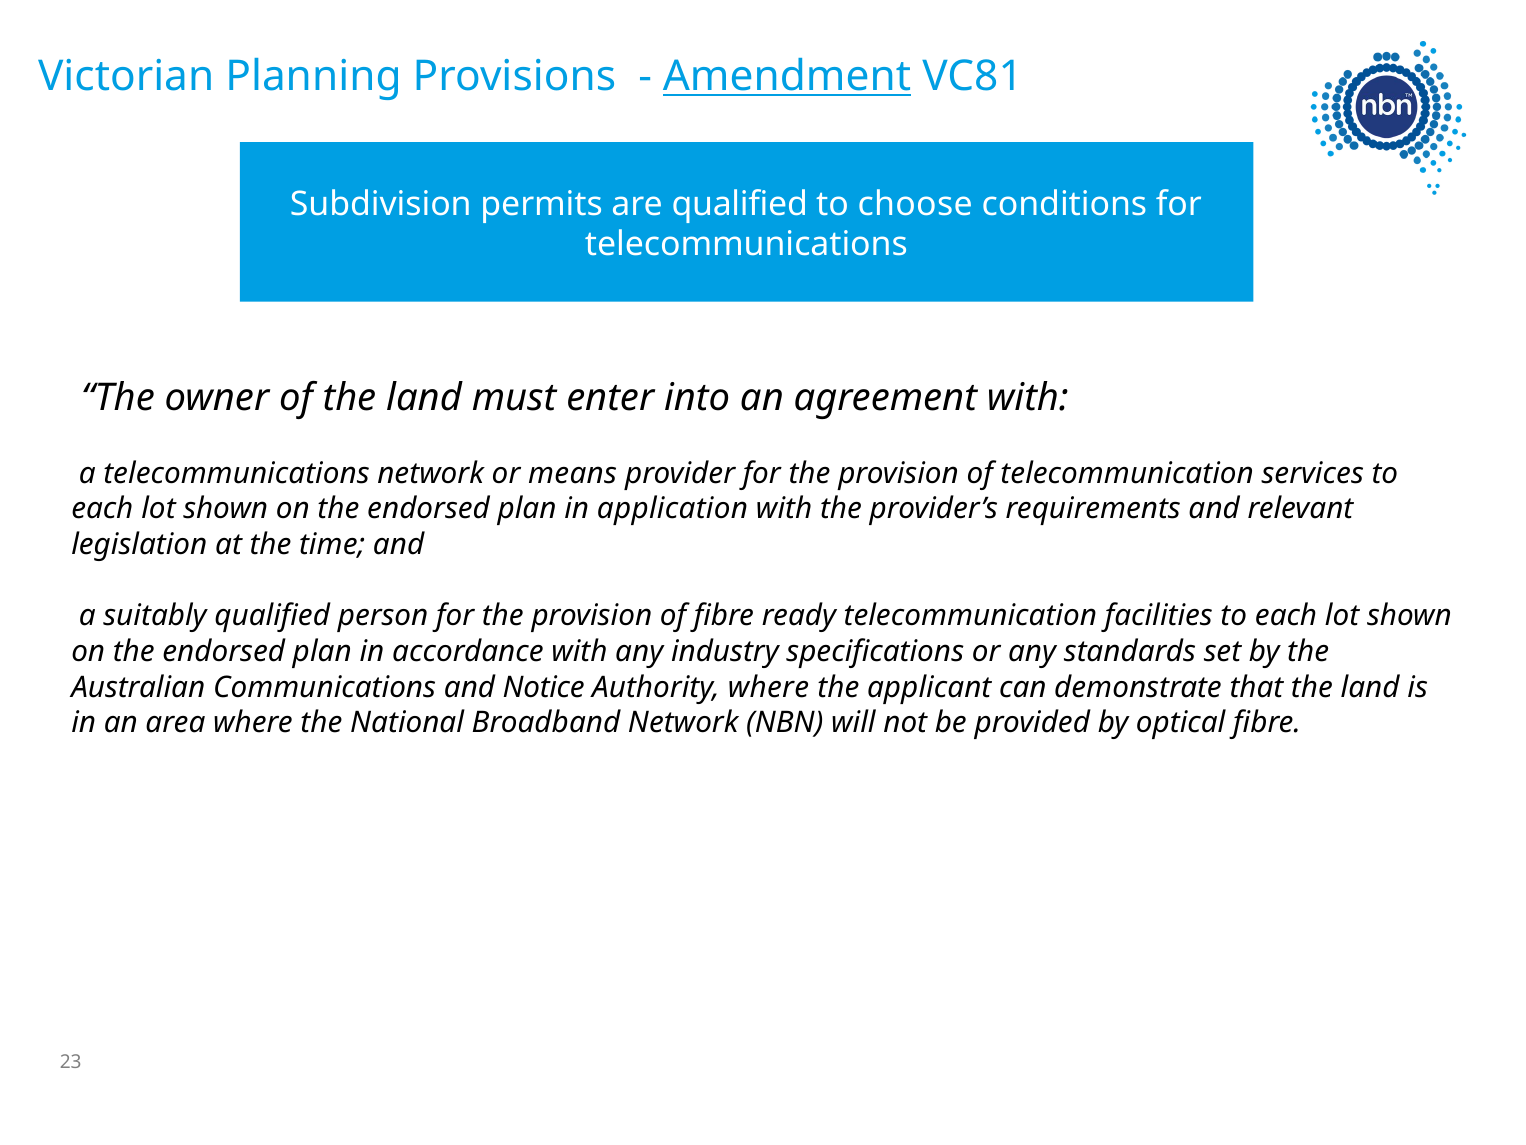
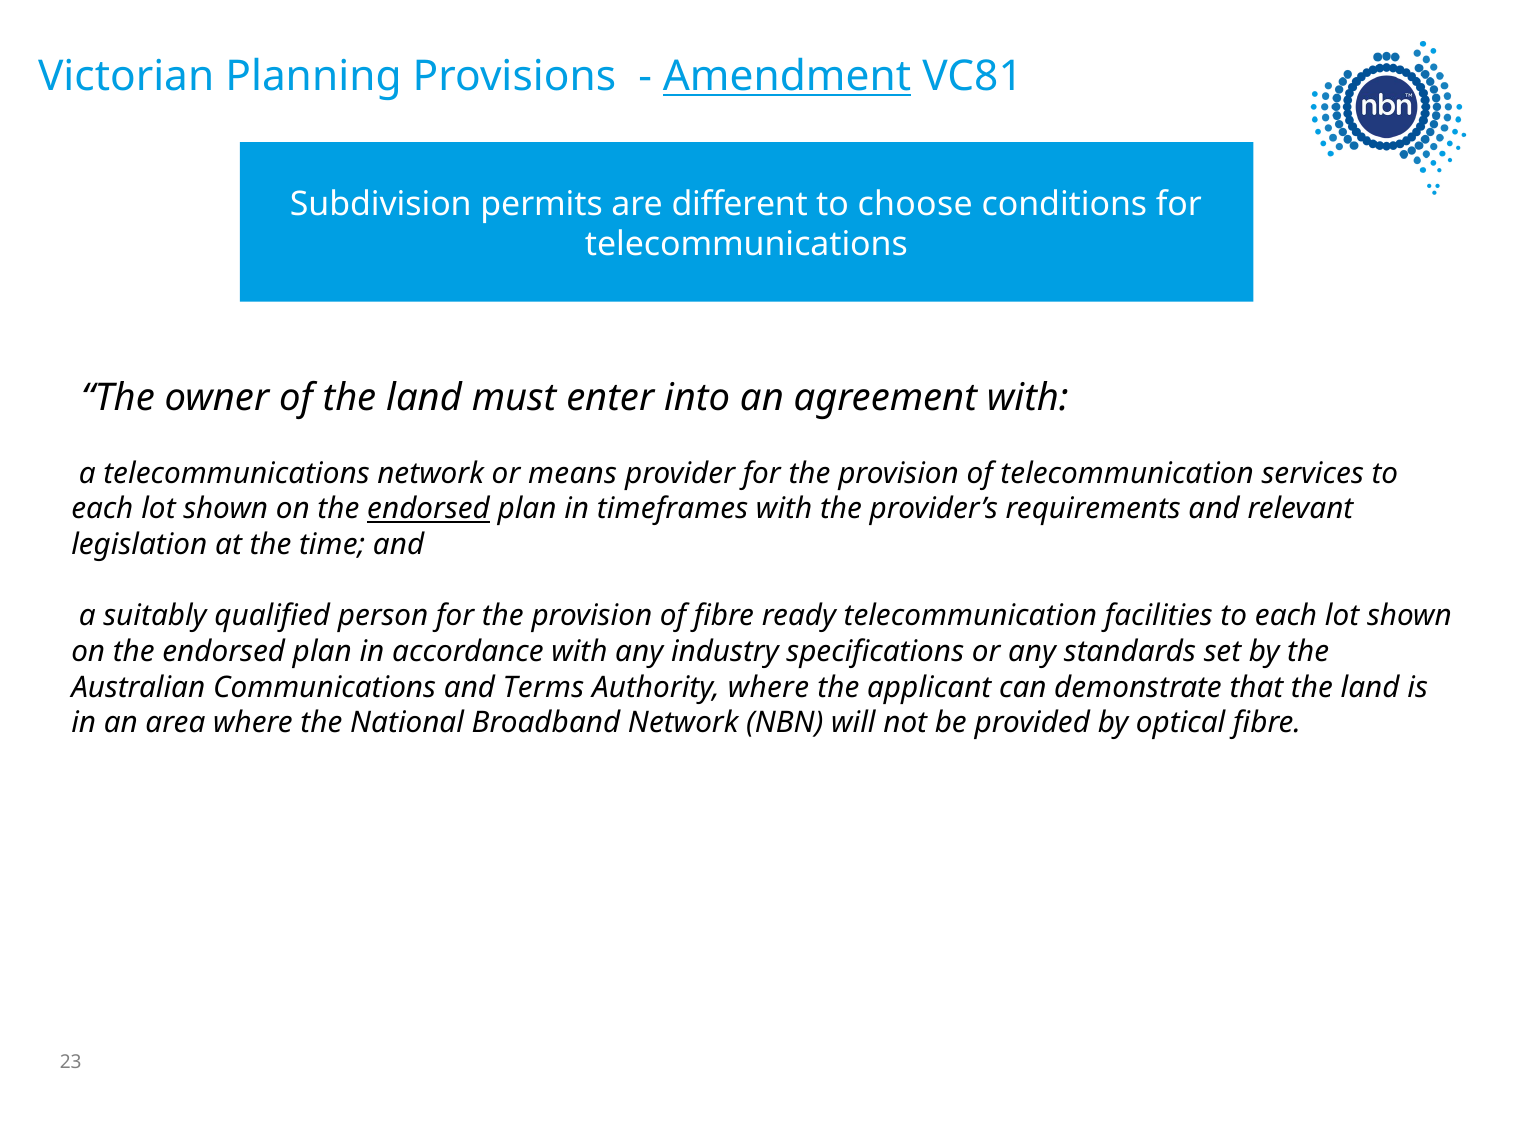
are qualified: qualified -> different
endorsed at (429, 509) underline: none -> present
application: application -> timeframes
Notice: Notice -> Terms
